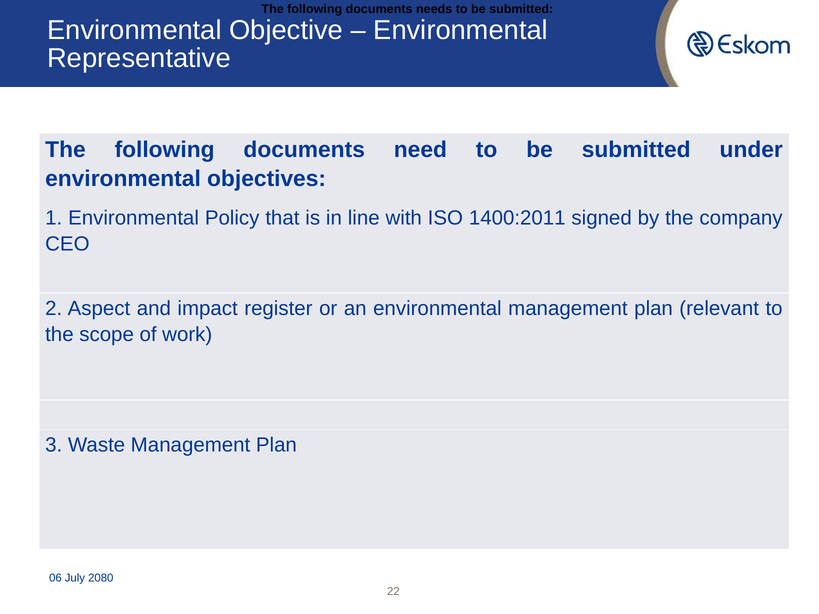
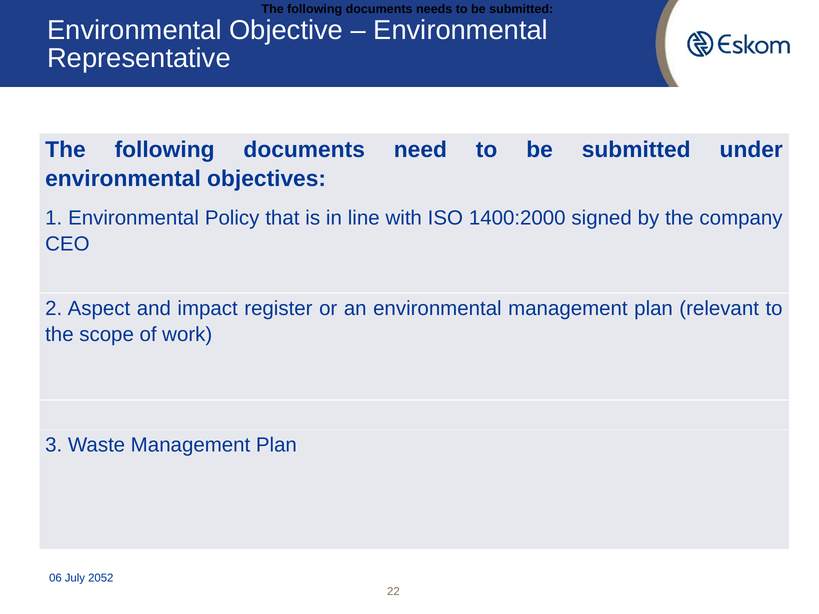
1400:2011: 1400:2011 -> 1400:2000
2080: 2080 -> 2052
